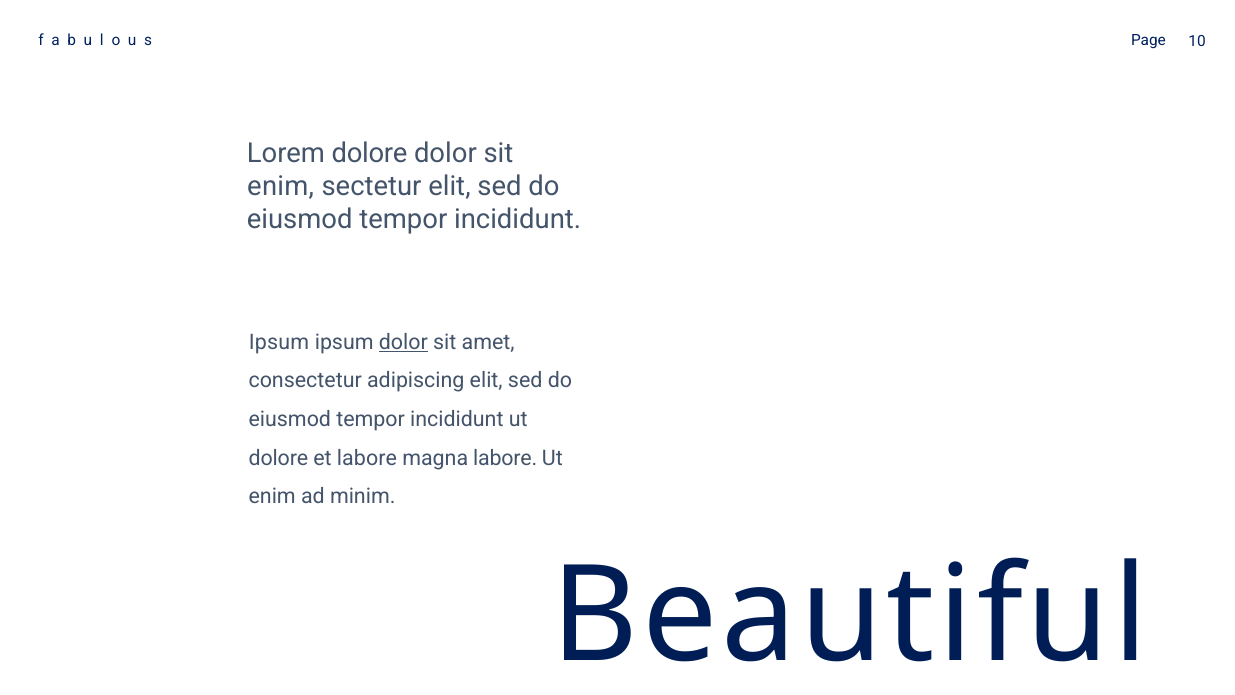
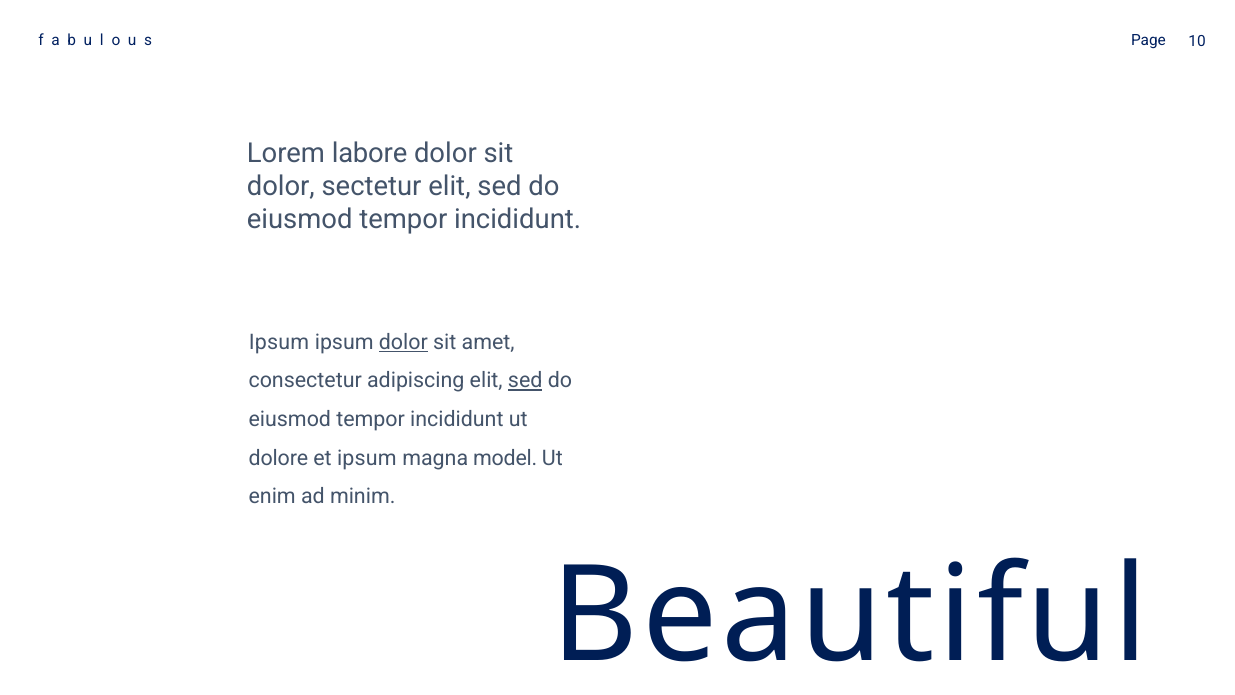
Lorem dolore: dolore -> labore
enim at (281, 186): enim -> dolor
sed at (525, 381) underline: none -> present
et labore: labore -> ipsum
magna labore: labore -> model
